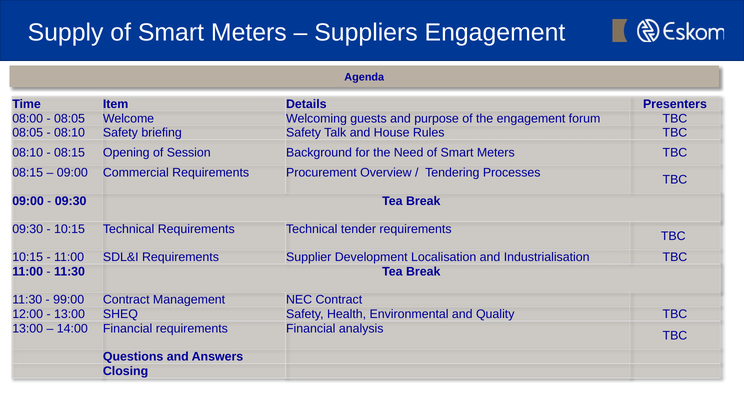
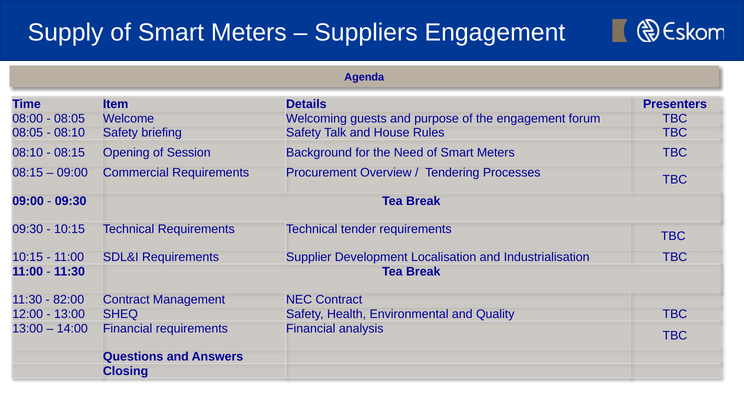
99:00: 99:00 -> 82:00
